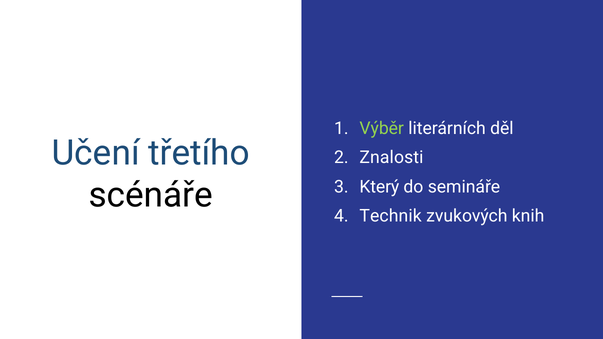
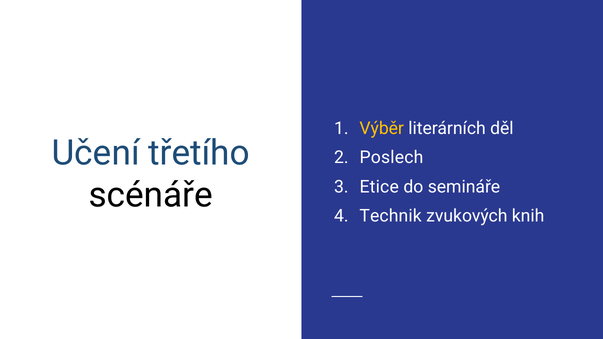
Výběr colour: light green -> yellow
Znalosti: Znalosti -> Poslech
Který: Který -> Etice
